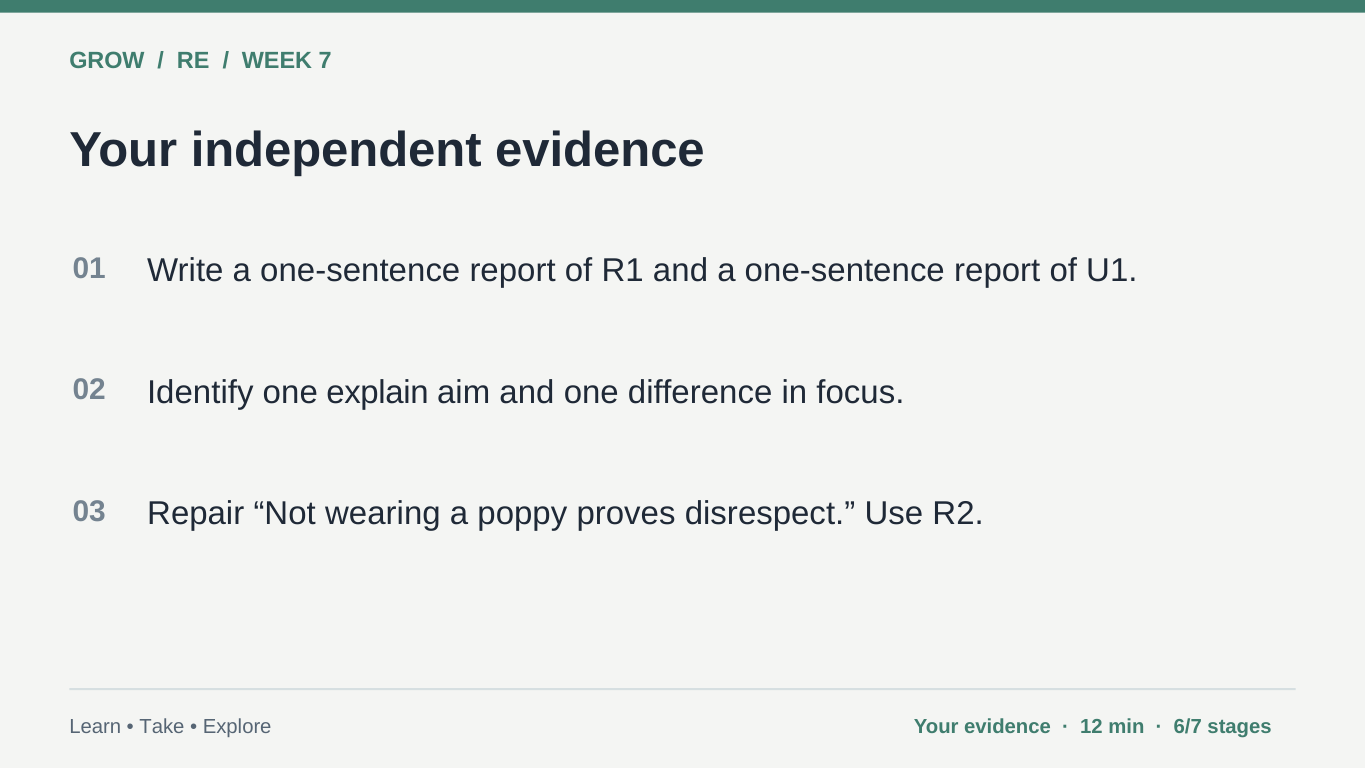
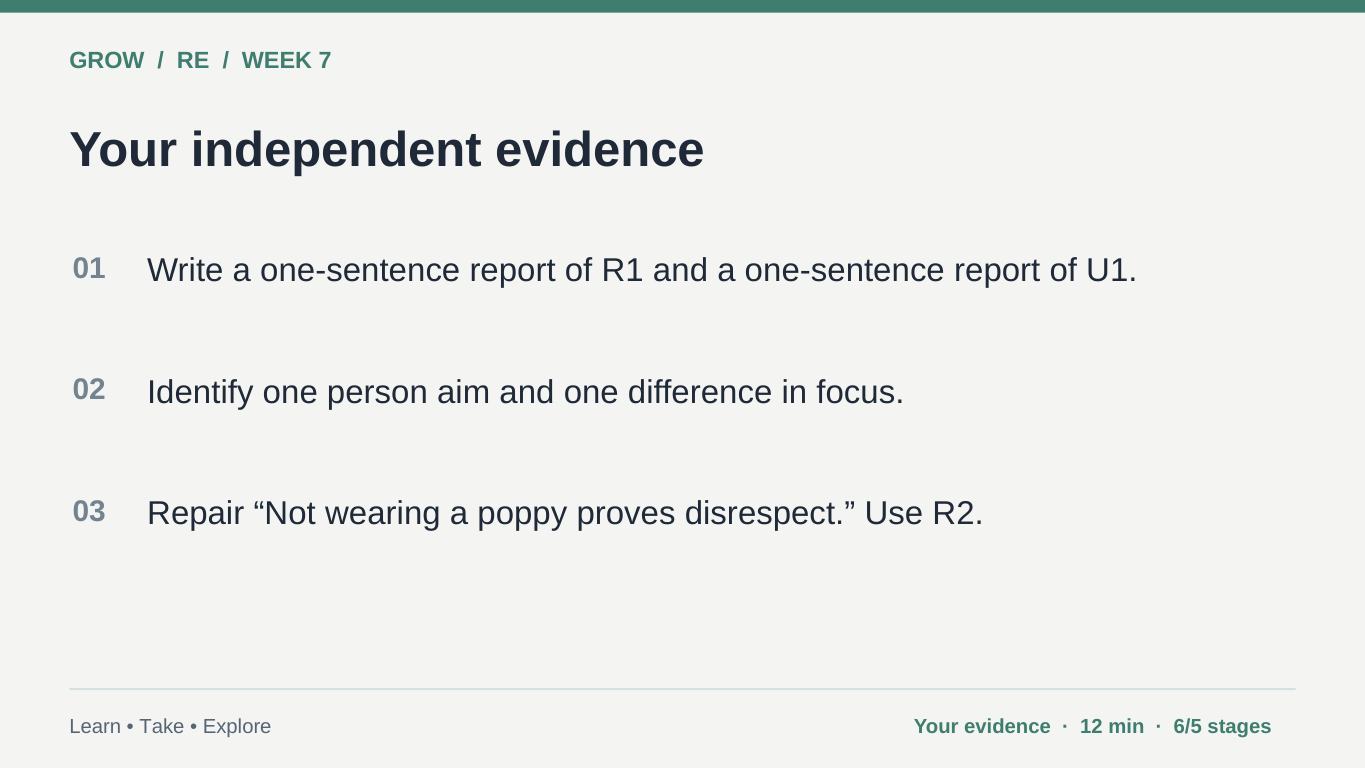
explain: explain -> person
6/7: 6/7 -> 6/5
